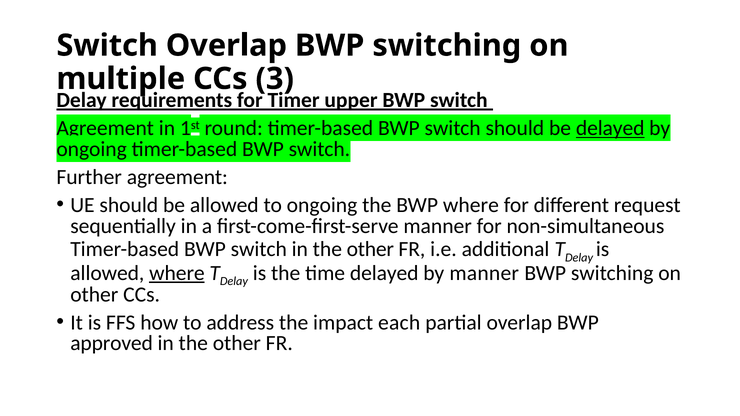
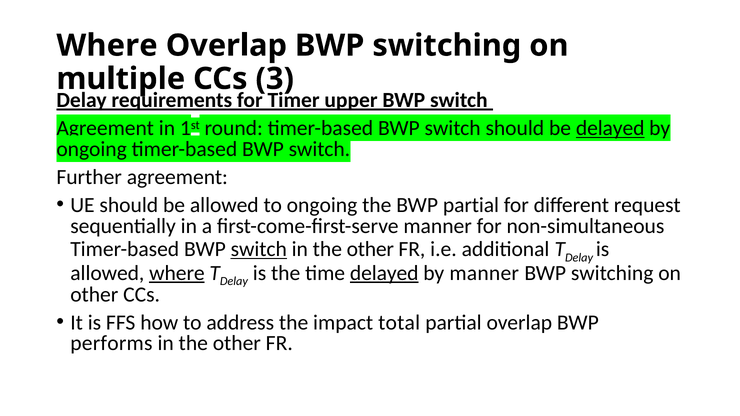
Switch at (107, 46): Switch -> Where
BWP where: where -> partial
switch at (259, 249) underline: none -> present
delayed at (384, 273) underline: none -> present
each: each -> total
approved: approved -> performs
